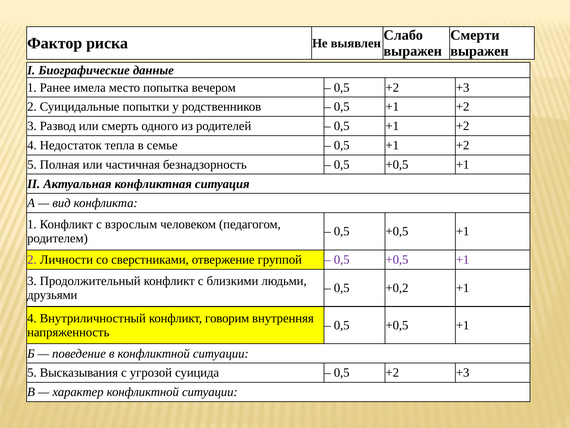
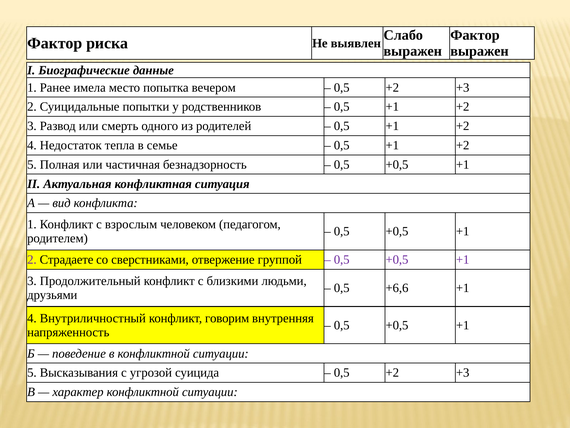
Смерти at (475, 35): Смерти -> Фактор
Личности: Личности -> Страдаете
+0,2: +0,2 -> +6,6
